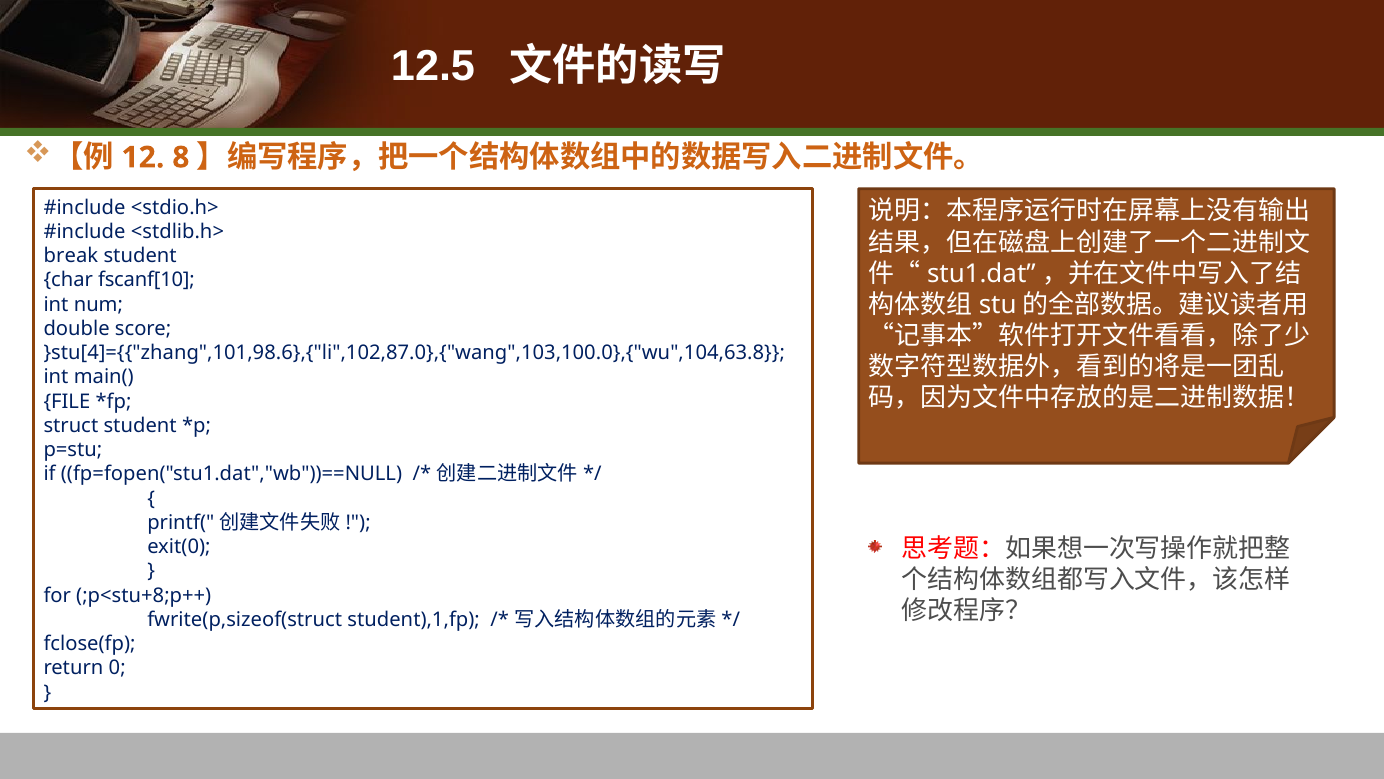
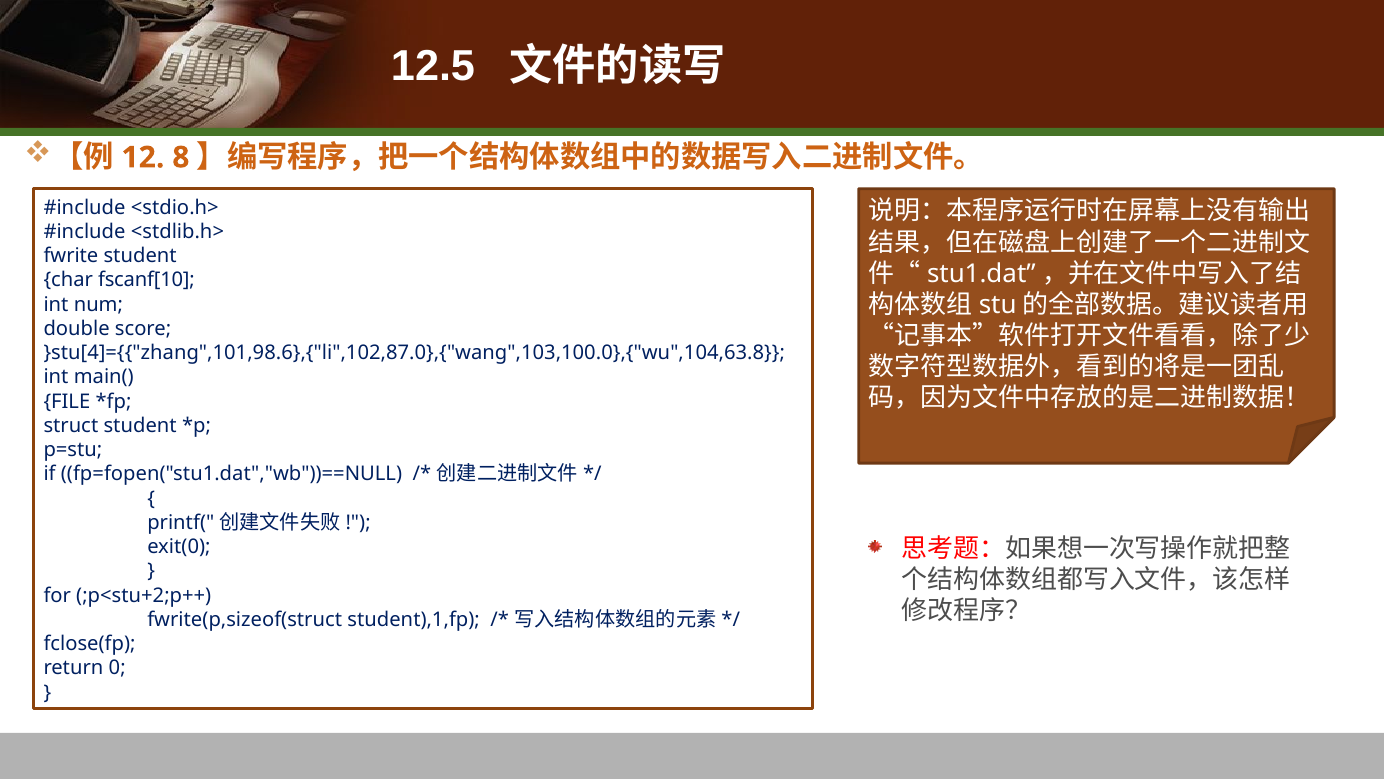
break: break -> fwrite
;p<stu+8;p++: ;p<stu+8;p++ -> ;p<stu+2;p++
